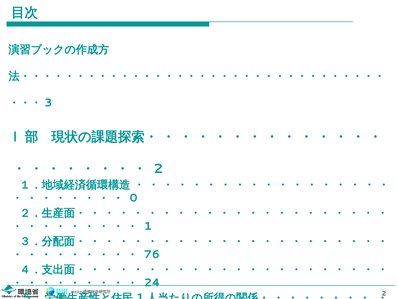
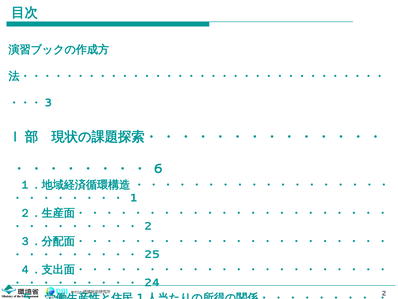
2 at (158, 168): 2 -> 6
0: 0 -> 1
1 at (148, 226): 1 -> 2
76: 76 -> 25
